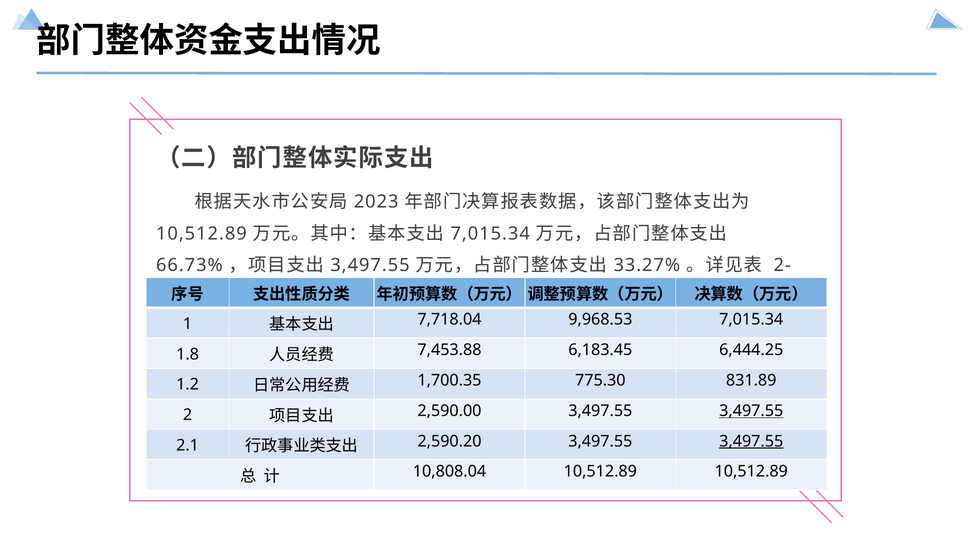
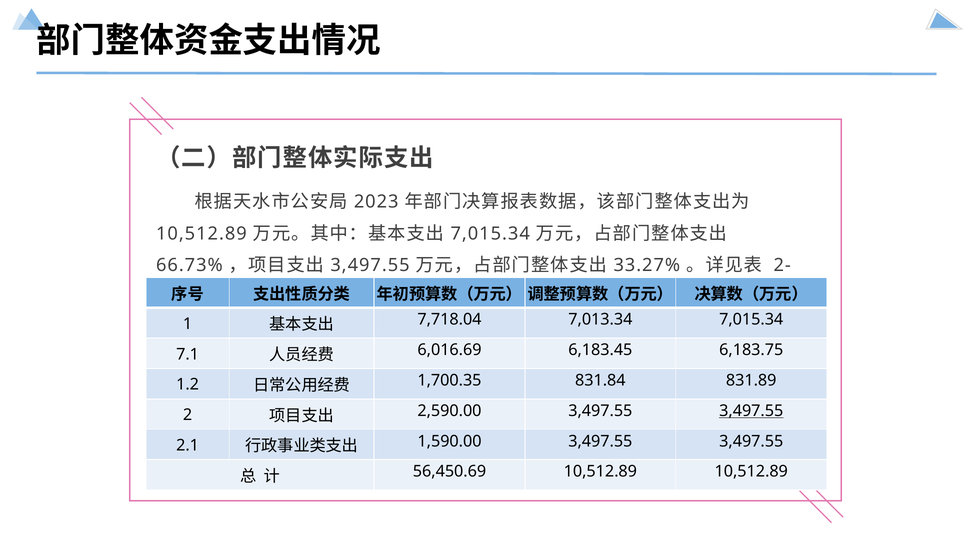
9,968.53: 9,968.53 -> 7,013.34
1.8: 1.8 -> 7.1
7,453.88: 7,453.88 -> 6,016.69
6,444.25: 6,444.25 -> 6,183.75
775.30: 775.30 -> 831.84
2,590.20: 2,590.20 -> 1,590.00
3,497.55 at (751, 441) underline: present -> none
10,808.04: 10,808.04 -> 56,450.69
